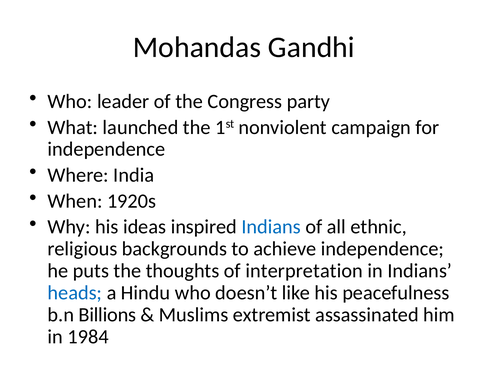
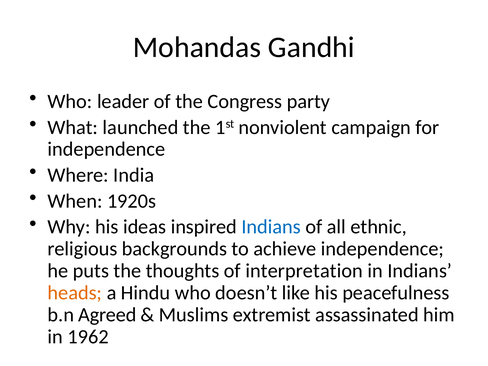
heads colour: blue -> orange
Billions: Billions -> Agreed
1984: 1984 -> 1962
